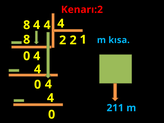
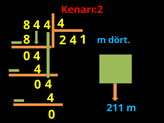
2 2: 2 -> 4
kısa: kısa -> dört
